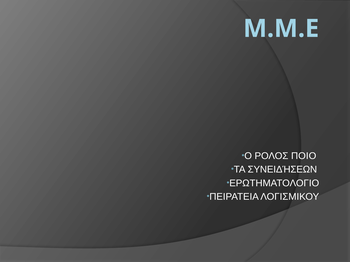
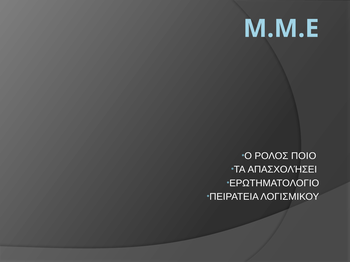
ΣΥΝΕΙΔΉΣΕΩΝ: ΣΥΝΕΙΔΉΣΕΩΝ -> ΑΠΑΣΧΟΛΉΣΕΙ
